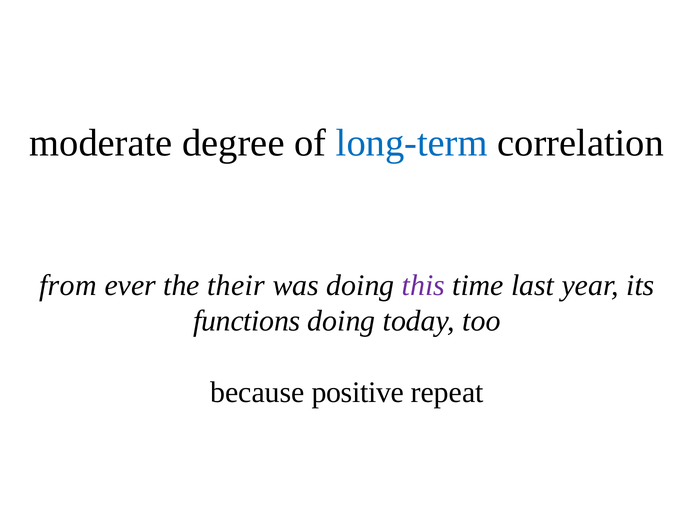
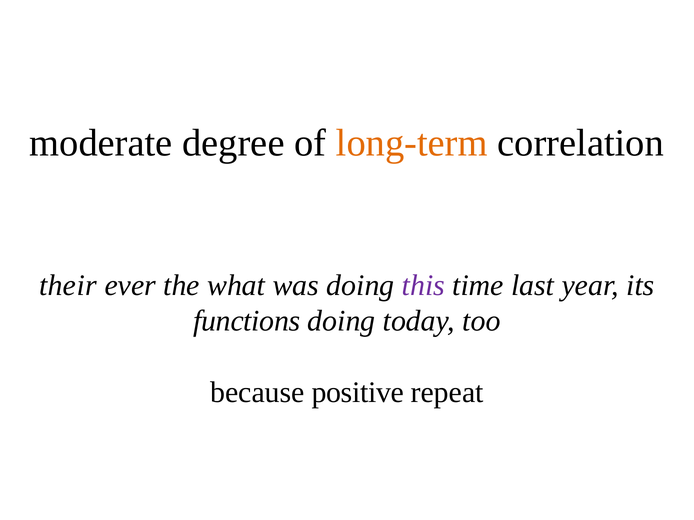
long-term colour: blue -> orange
from: from -> their
their: their -> what
